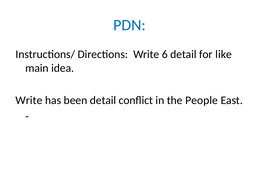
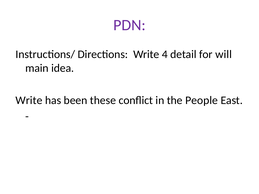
PDN colour: blue -> purple
6: 6 -> 4
like: like -> will
been detail: detail -> these
